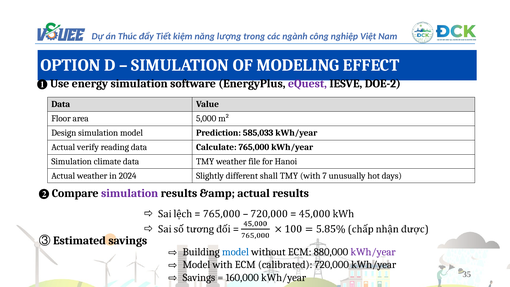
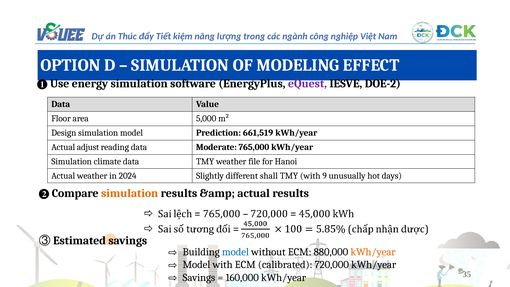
585,033: 585,033 -> 661,519
verify: verify -> adjust
Calculate: Calculate -> Moderate
7: 7 -> 9
simulation at (130, 193) colour: purple -> orange
kWh/year at (373, 252) colour: purple -> orange
